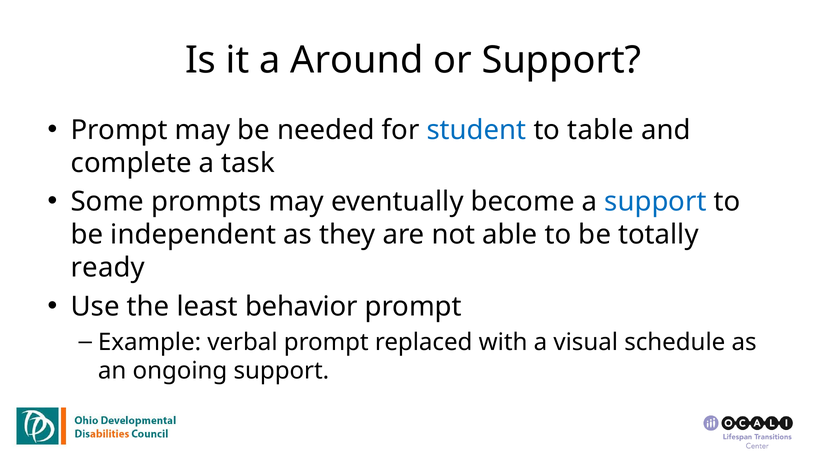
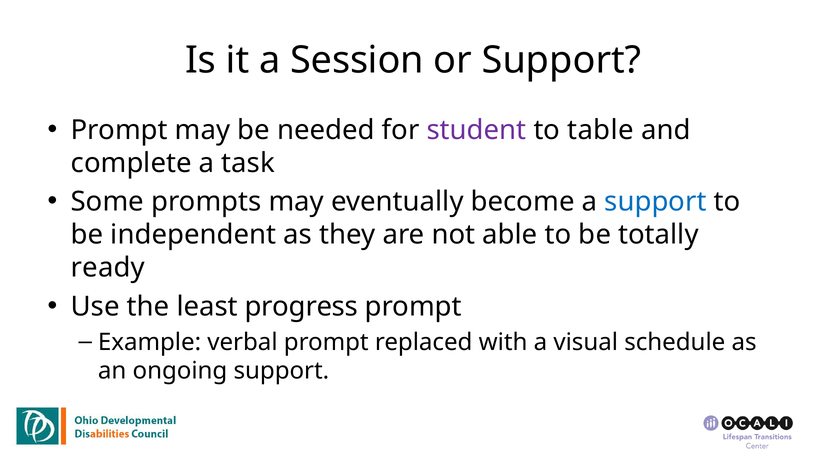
Around: Around -> Session
student colour: blue -> purple
behavior: behavior -> progress
